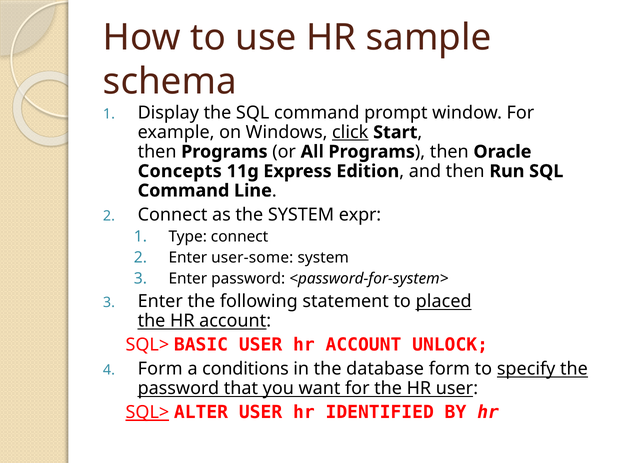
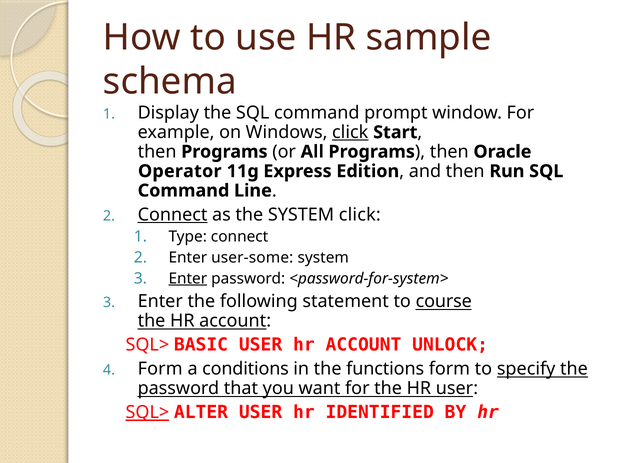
Concepts: Concepts -> Operator
Connect at (173, 215) underline: none -> present
SYSTEM expr: expr -> click
Enter at (188, 278) underline: none -> present
placed: placed -> course
database: database -> functions
